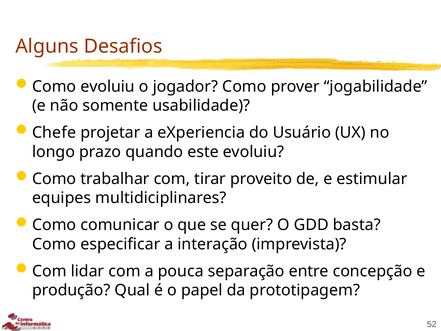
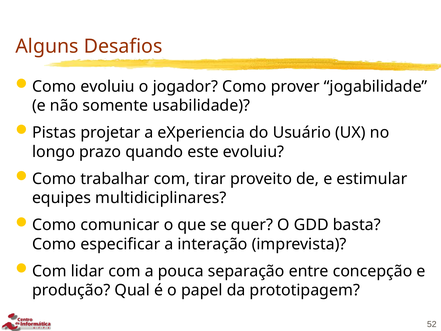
Chefe: Chefe -> Pistas
